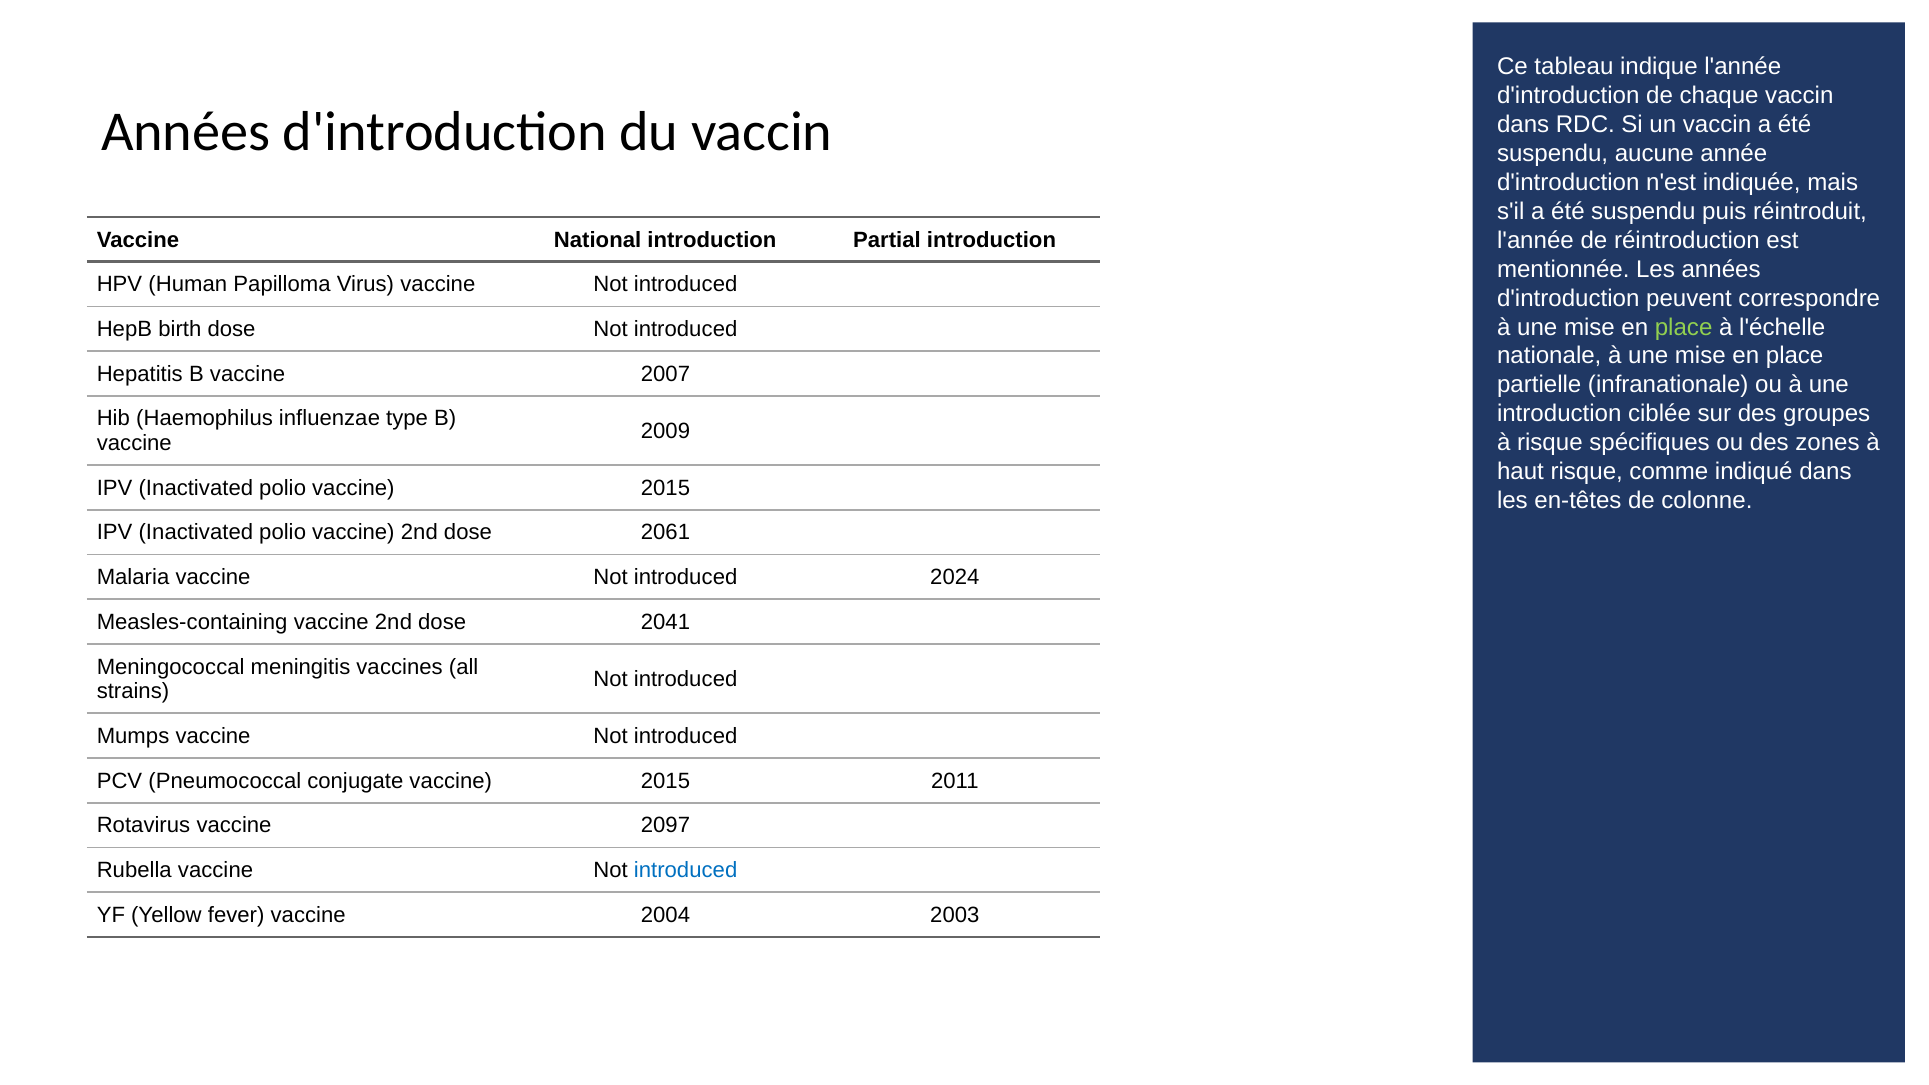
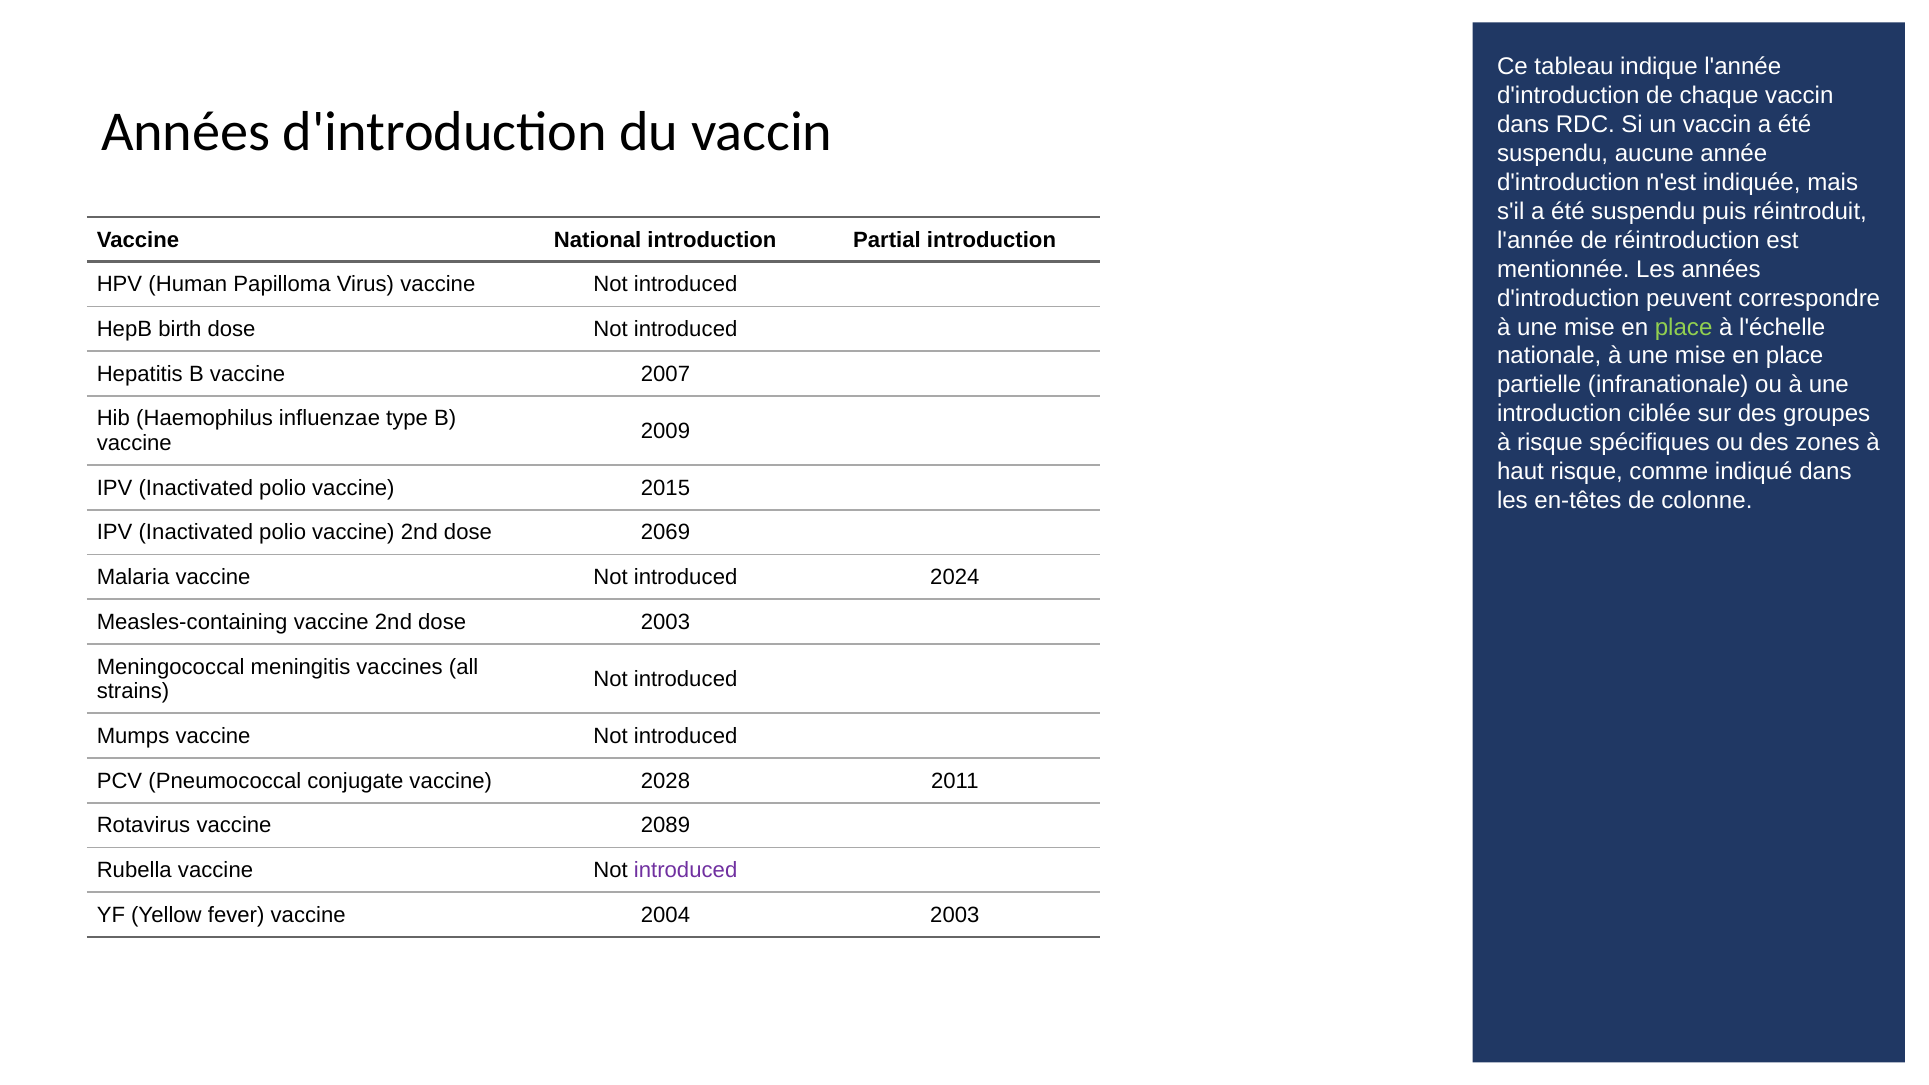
2061: 2061 -> 2069
dose 2041: 2041 -> 2003
conjugate vaccine 2015: 2015 -> 2028
2097: 2097 -> 2089
introduced at (686, 870) colour: blue -> purple
